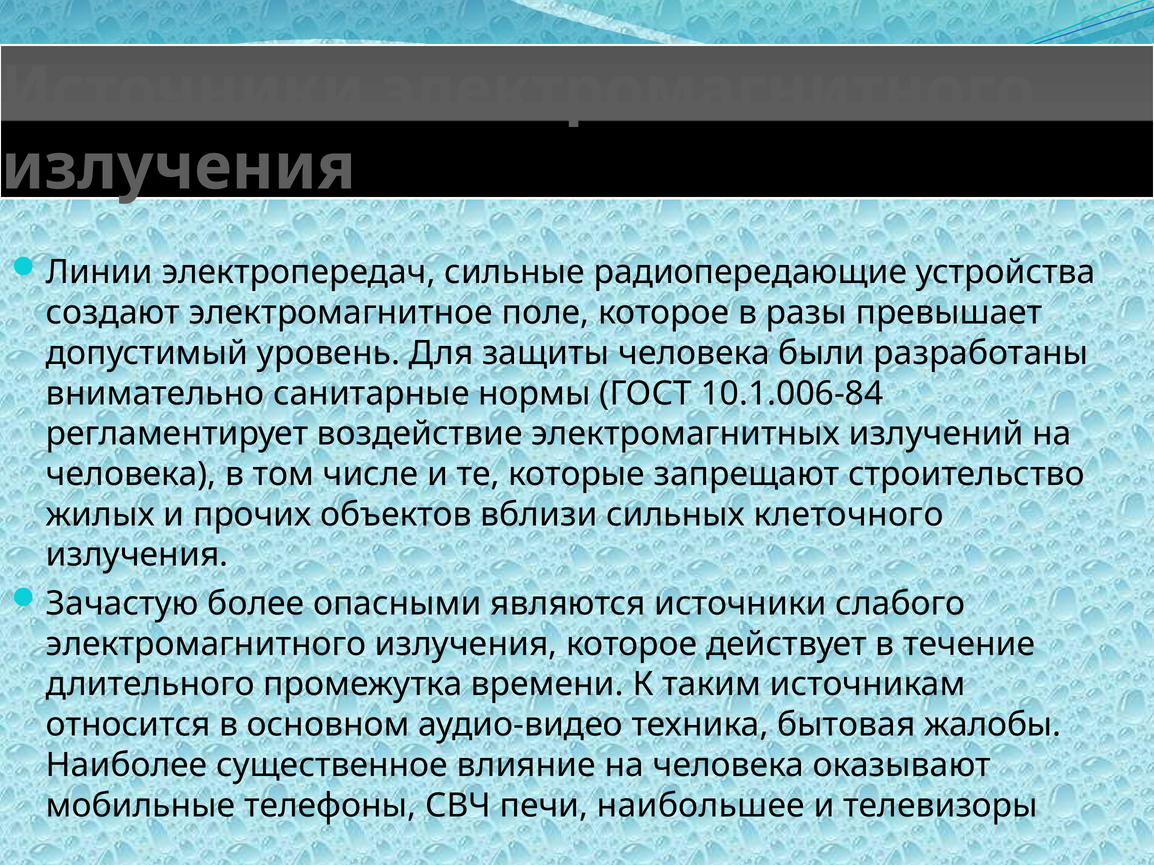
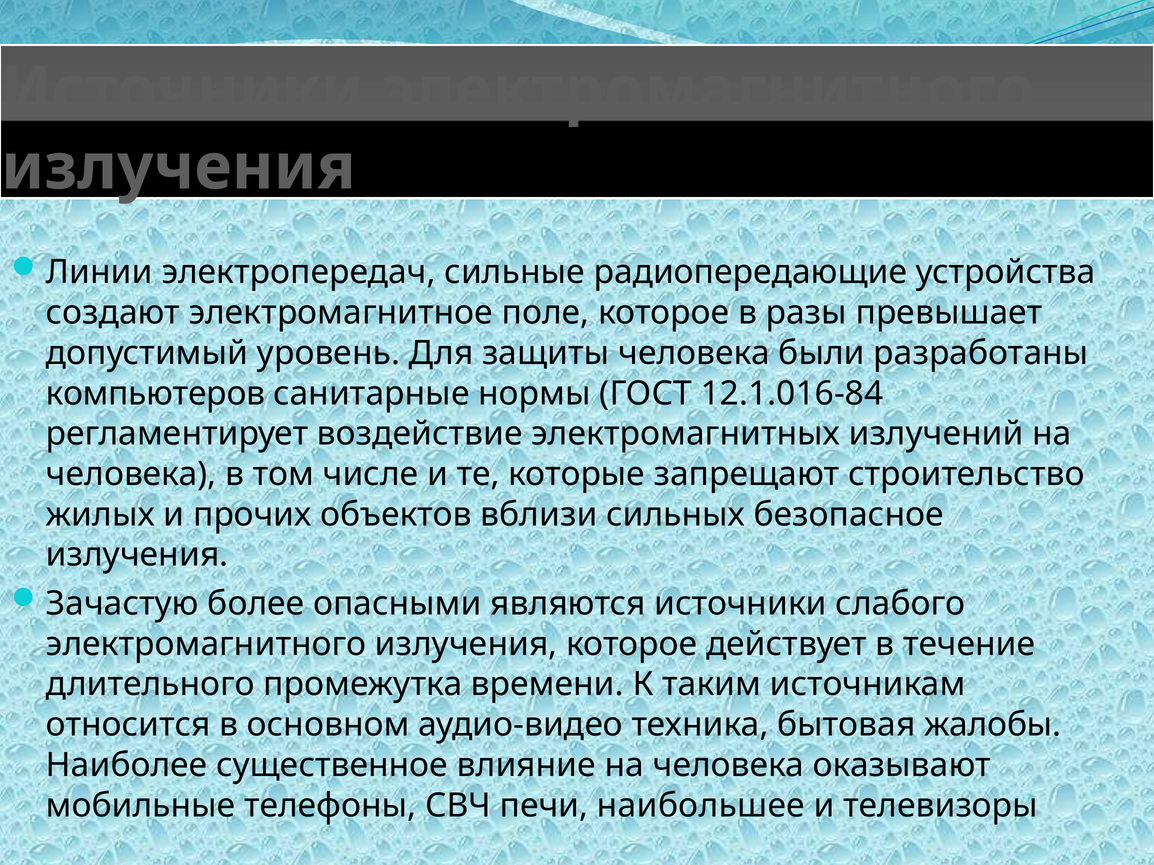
внимательно: внимательно -> компьютеров
10.1.006-84: 10.1.006-84 -> 12.1.016-84
клеточного: клеточного -> безопасное
